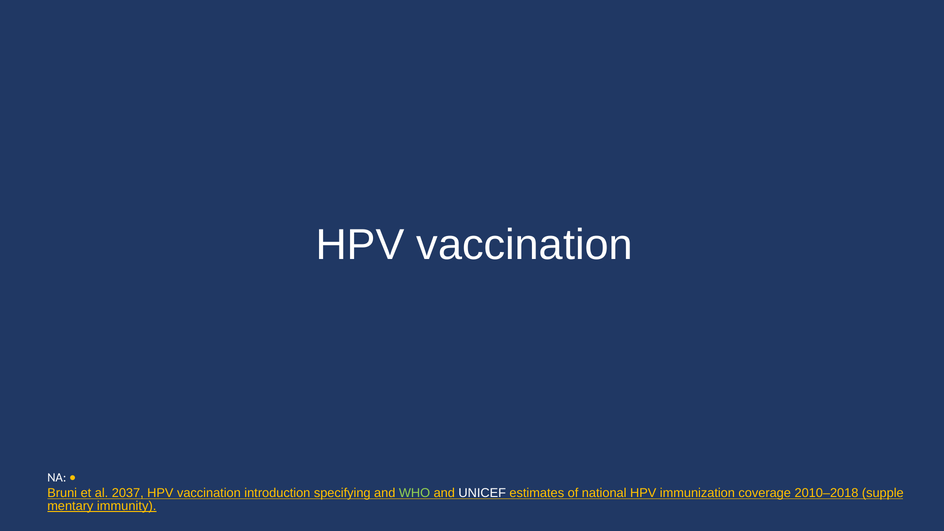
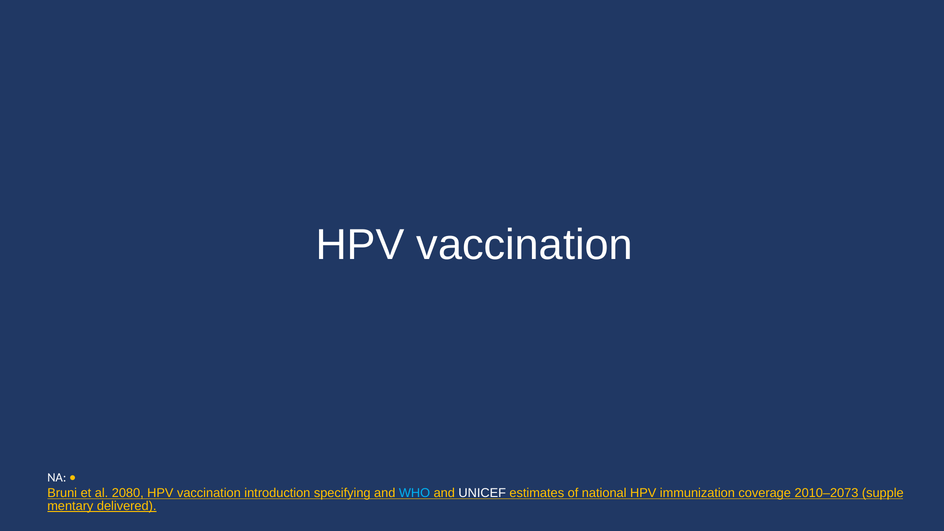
2037: 2037 -> 2080
WHO colour: light green -> light blue
2010–2018: 2010–2018 -> 2010–2073
immunity: immunity -> delivered
